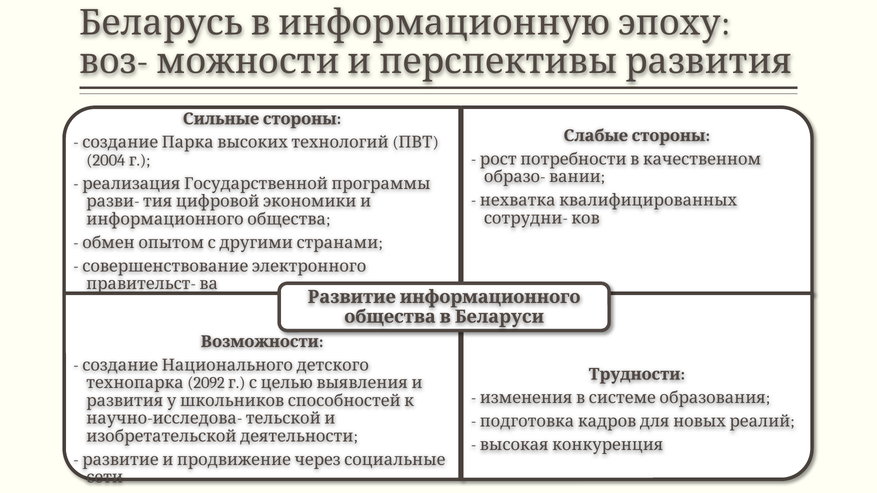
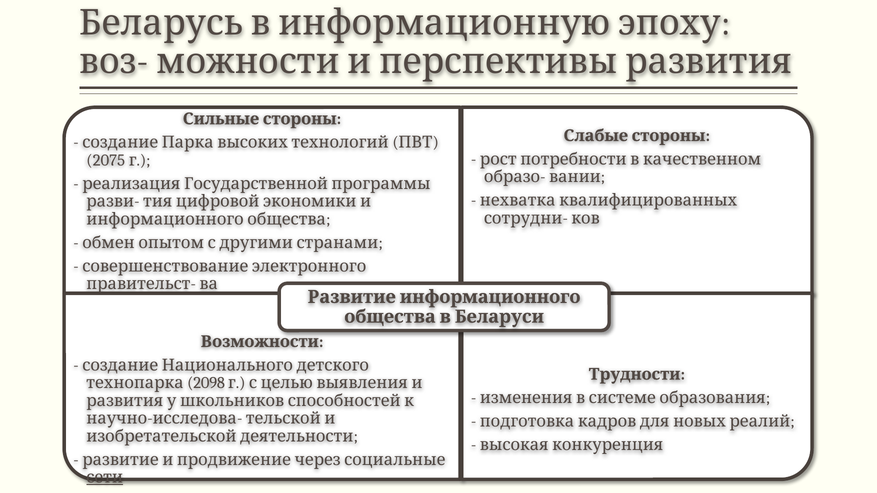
2004: 2004 -> 2075
2092: 2092 -> 2098
сети underline: none -> present
